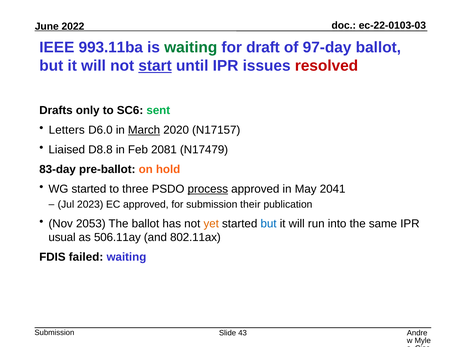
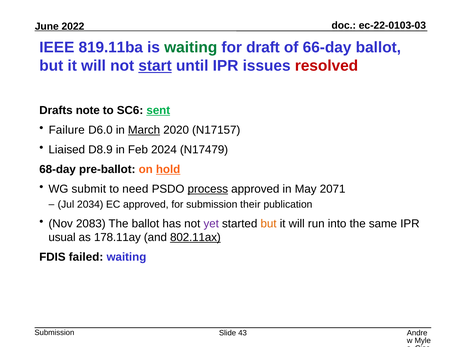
993.11ba: 993.11ba -> 819.11ba
97-day: 97-day -> 66-day
only: only -> note
sent underline: none -> present
Letters: Letters -> Failure
D8.8: D8.8 -> D8.9
2081: 2081 -> 2024
83-day: 83-day -> 68-day
hold underline: none -> present
WG started: started -> submit
three: three -> need
2041: 2041 -> 2071
2023: 2023 -> 2034
2053: 2053 -> 2083
yet colour: orange -> purple
but at (269, 223) colour: blue -> orange
506.11ay: 506.11ay -> 178.11ay
802.11ax underline: none -> present
